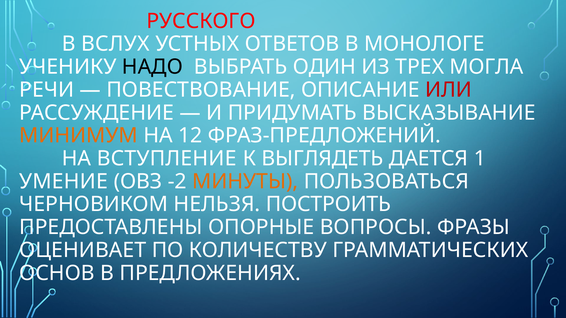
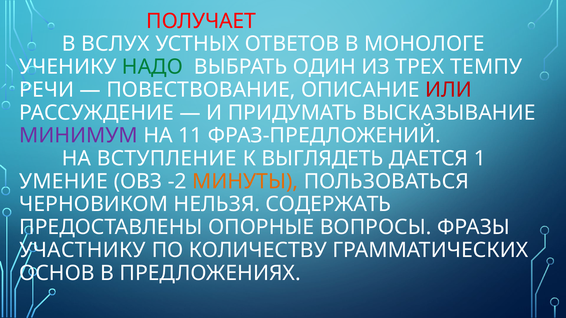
РУССКОГО: РУССКОГО -> ПОЛУЧАЕТ
НАДО colour: black -> green
МОГЛА: МОГЛА -> ТЕМПУ
МИНИМУМ colour: orange -> purple
12: 12 -> 11
ПОСТРОИТЬ: ПОСТРОИТЬ -> СОДЕРЖАТЬ
ОЦЕНИВАЕТ: ОЦЕНИВАЕТ -> УЧАСТНИКУ
